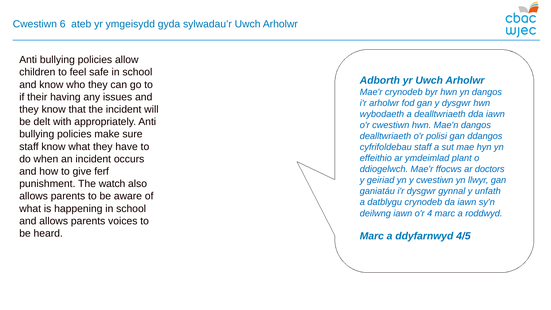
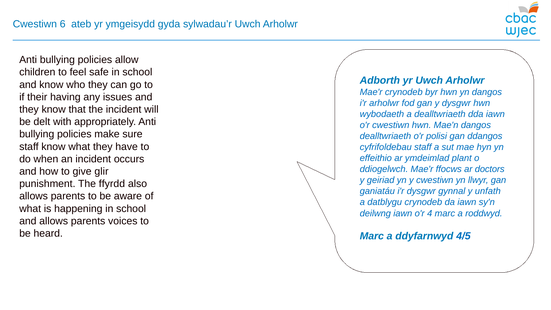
ferf: ferf -> glir
watch: watch -> ffyrdd
